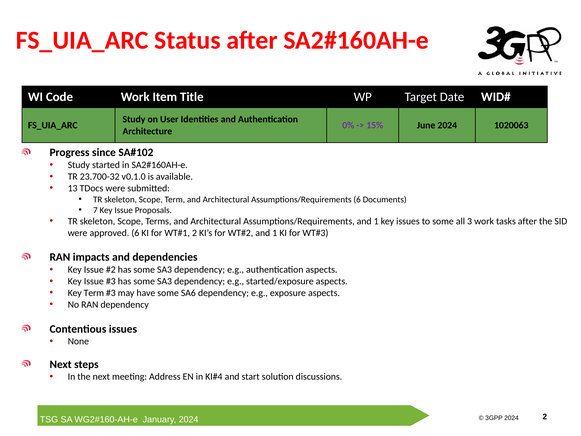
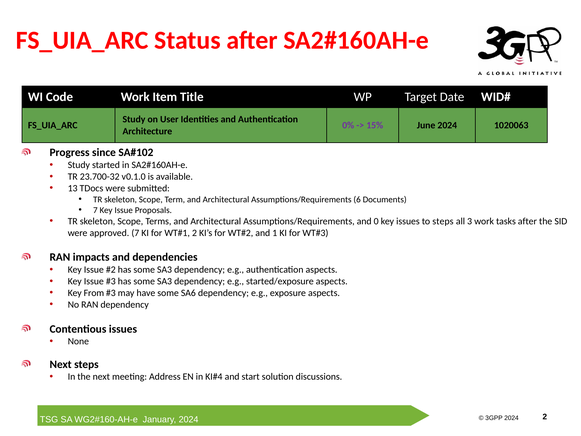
1 at (376, 221): 1 -> 0
to some: some -> steps
approved 6: 6 -> 7
Key Term: Term -> From
